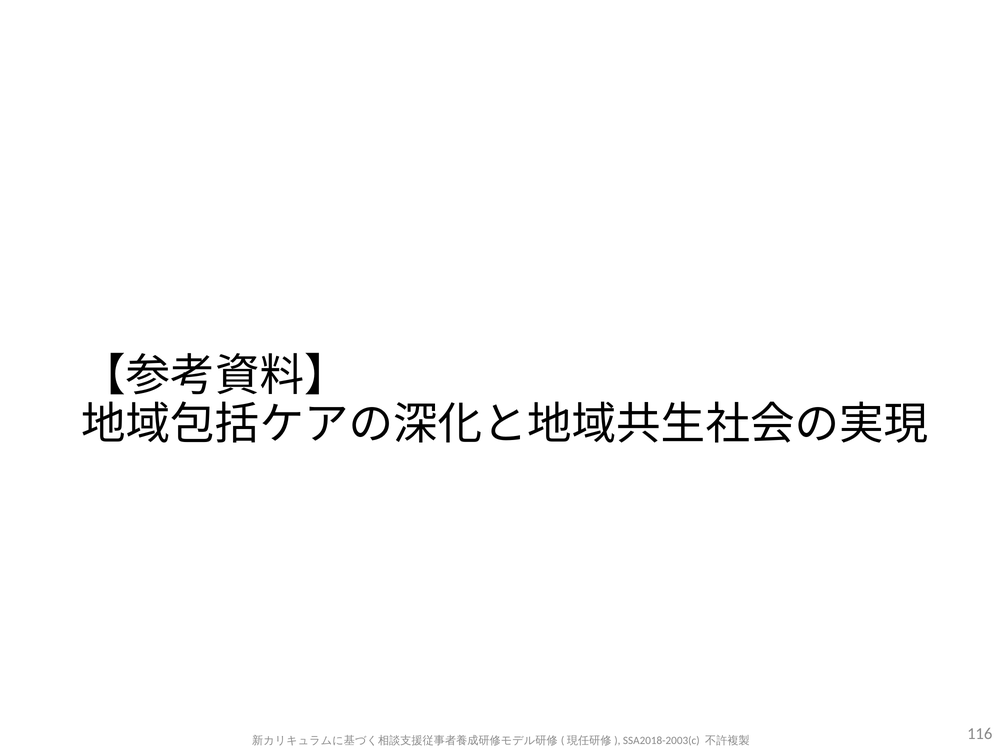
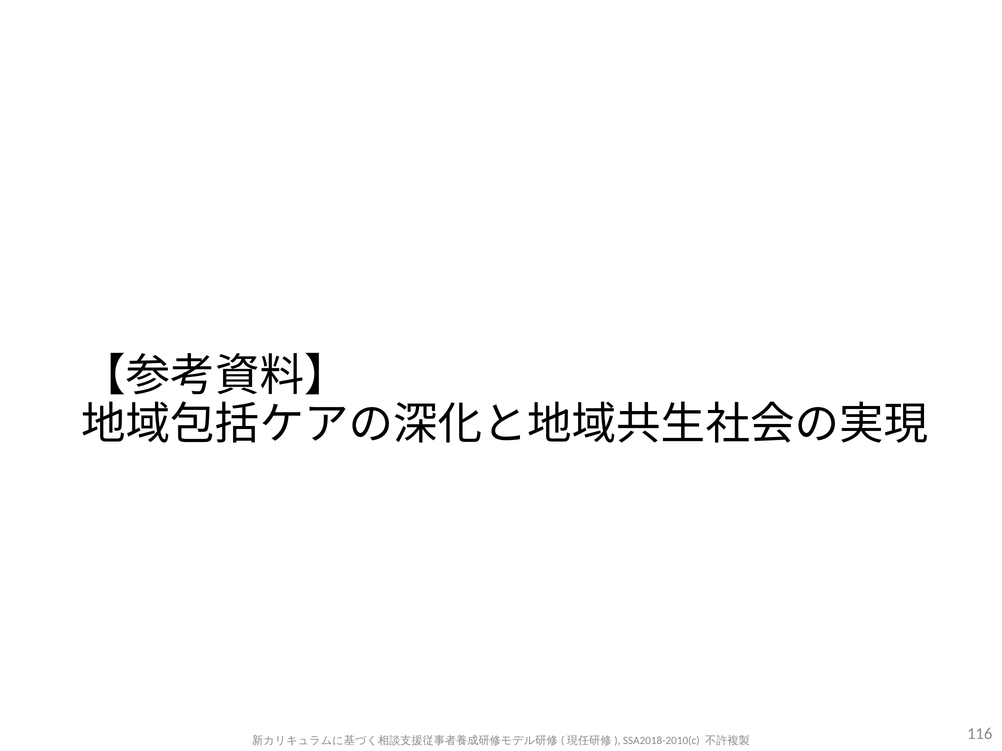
SSA2018-2003(c: SSA2018-2003(c -> SSA2018-2010(c
